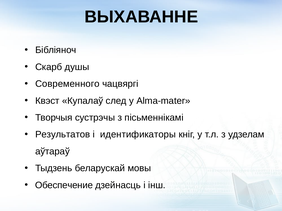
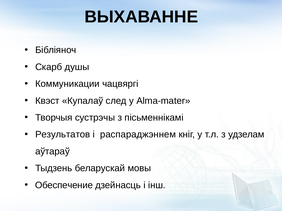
Современного: Современного -> Коммуникации
идентификаторы: идентификаторы -> распараджэннем
